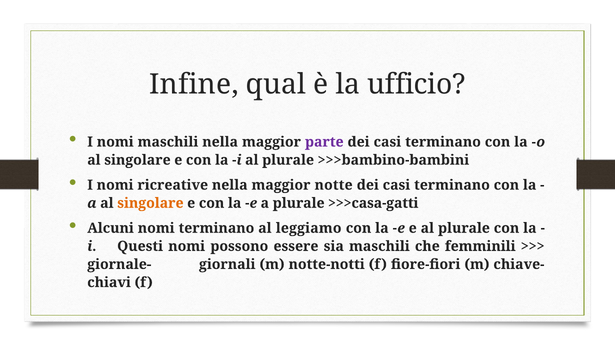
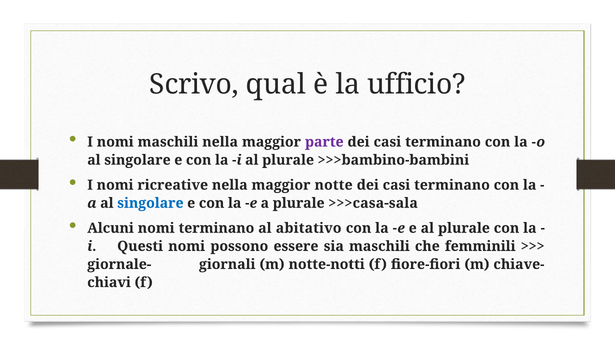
Infine: Infine -> Scrivo
singolare at (150, 203) colour: orange -> blue
>>>casa-gatti: >>>casa-gatti -> >>>casa-sala
leggiamo: leggiamo -> abitativo
